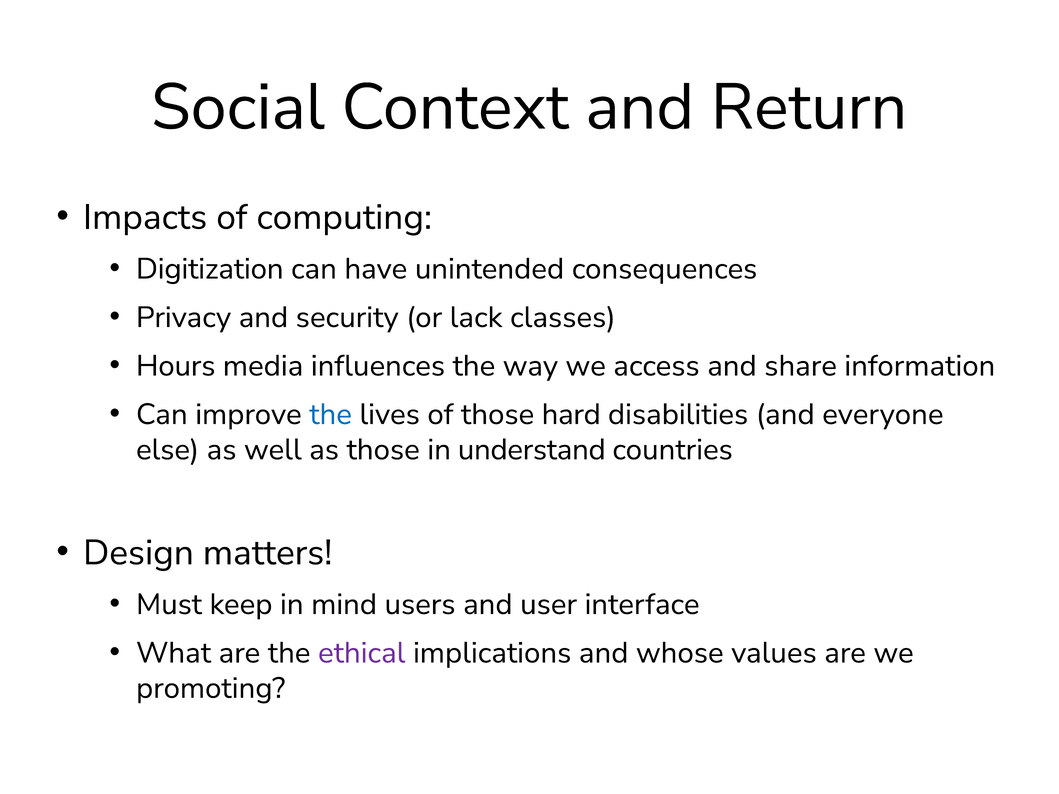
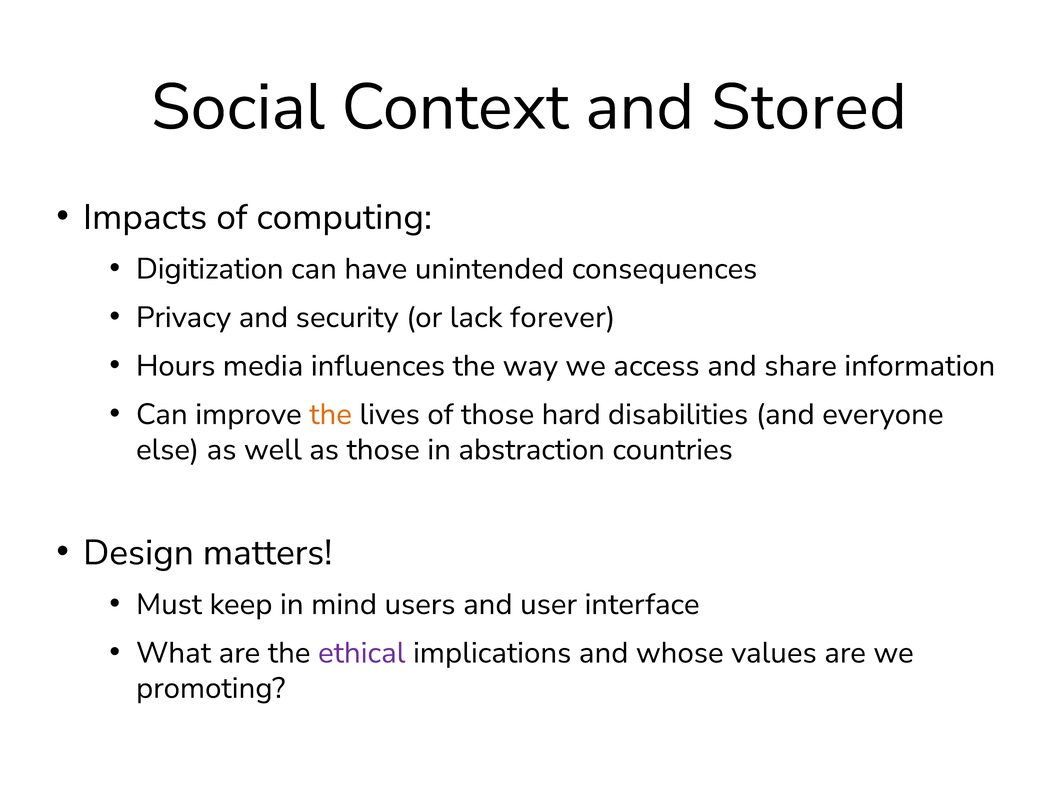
Return: Return -> Stored
classes: classes -> forever
the at (331, 414) colour: blue -> orange
understand: understand -> abstraction
